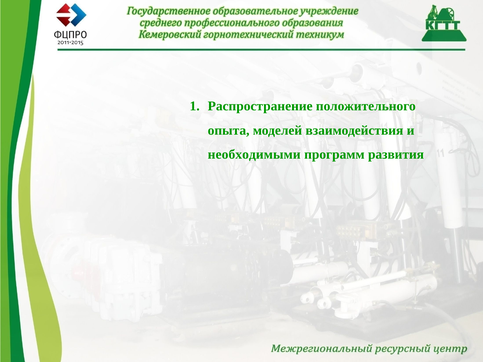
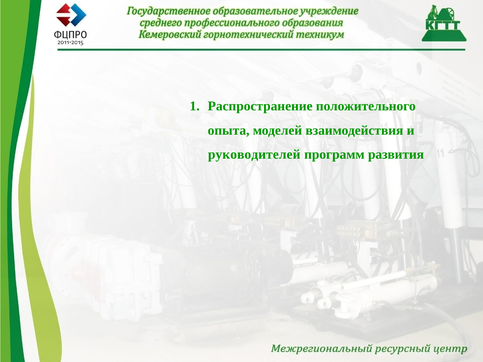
необходимыми: необходимыми -> руководителей
